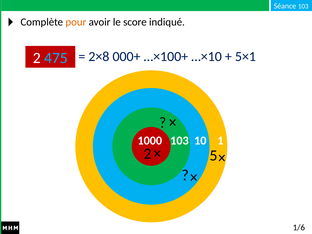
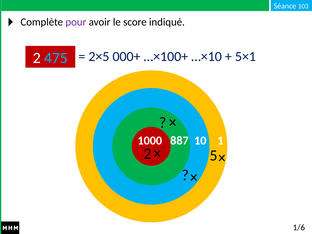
pour colour: orange -> purple
2×8: 2×8 -> 2×5
1000 103: 103 -> 887
